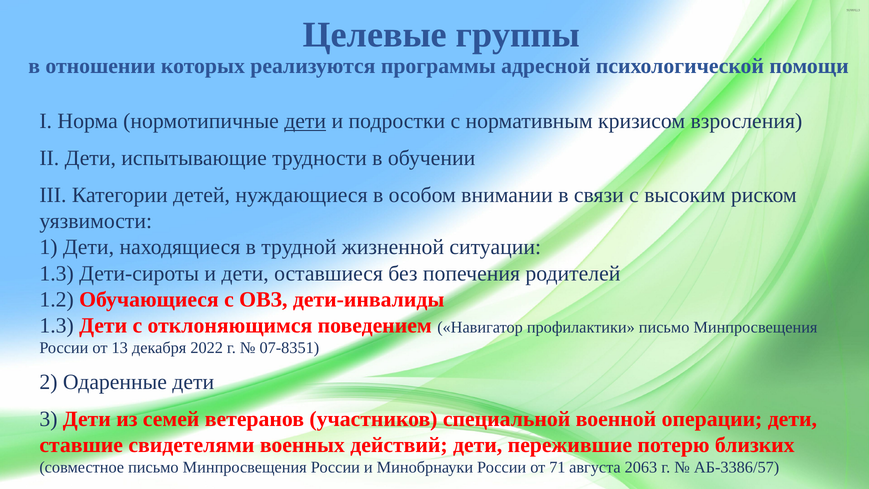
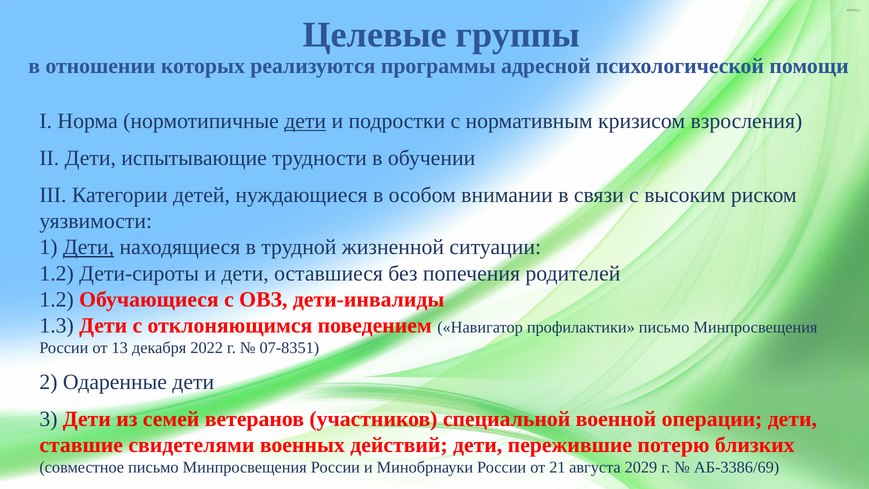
Дети at (88, 247) underline: none -> present
1.3 at (57, 273): 1.3 -> 1.2
71: 71 -> 21
2063: 2063 -> 2029
АБ-3386/57: АБ-3386/57 -> АБ-3386/69
